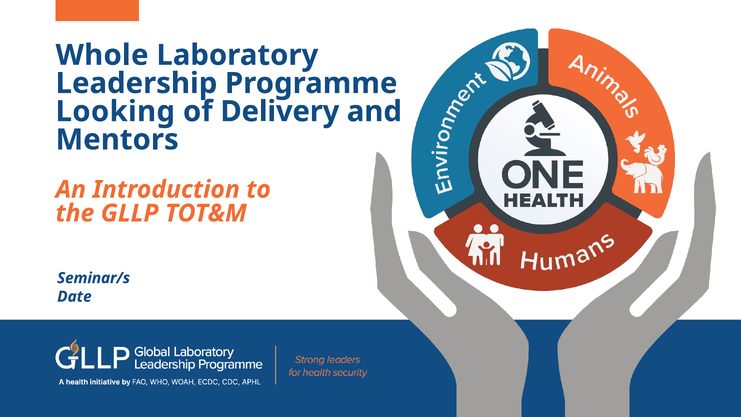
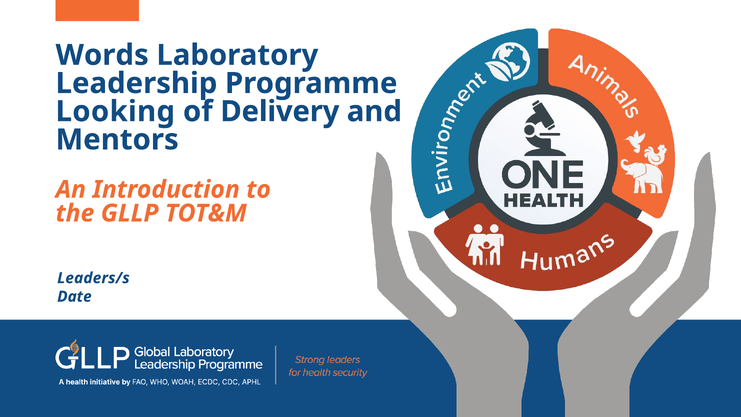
Whole: Whole -> Words
Seminar/s: Seminar/s -> Leaders/s
